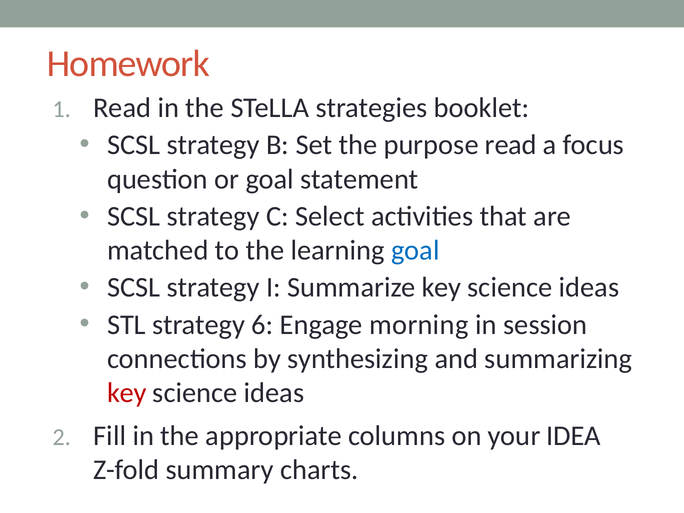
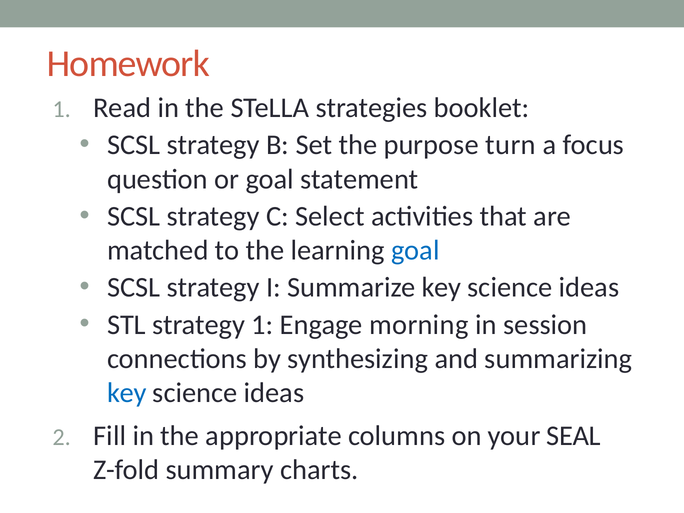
purpose read: read -> turn
strategy 6: 6 -> 1
key at (127, 393) colour: red -> blue
IDEA: IDEA -> SEAL
